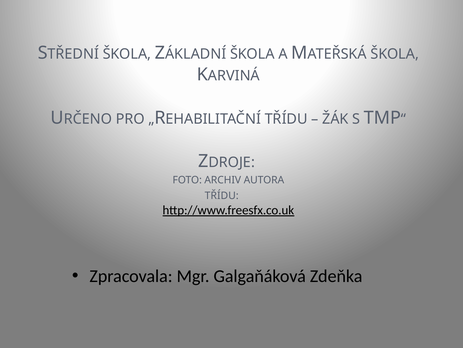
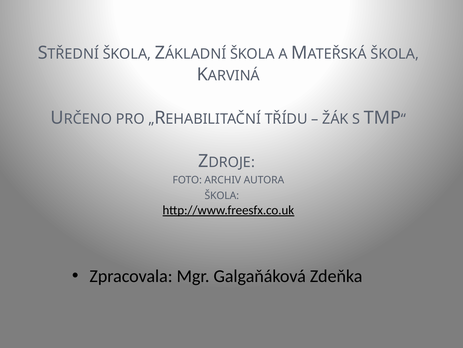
TŘÍDU at (222, 195): TŘÍDU -> ŠKOLA
